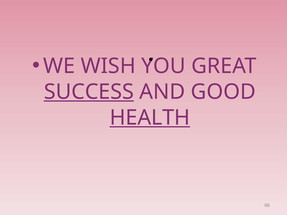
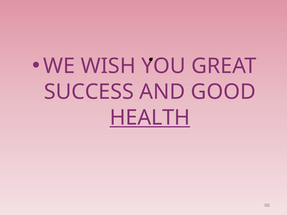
SUCCESS underline: present -> none
